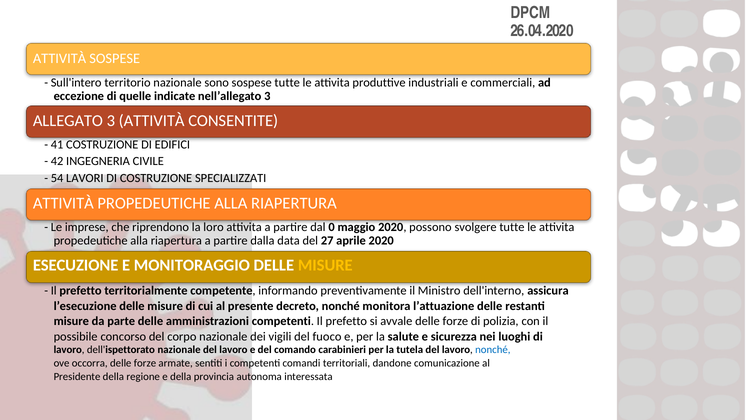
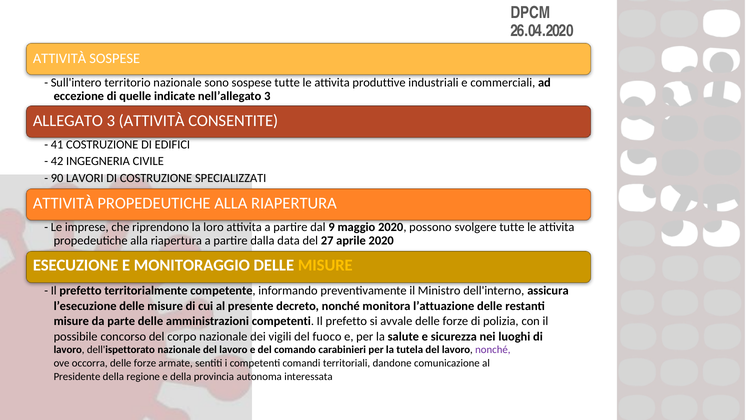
54: 54 -> 90
0: 0 -> 9
nonché at (493, 349) colour: blue -> purple
